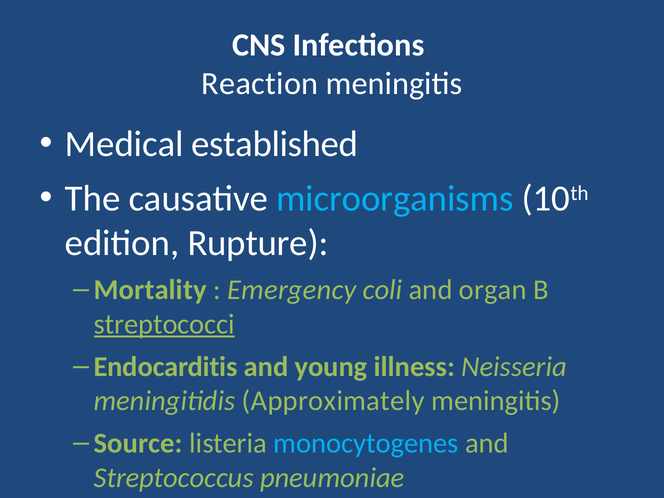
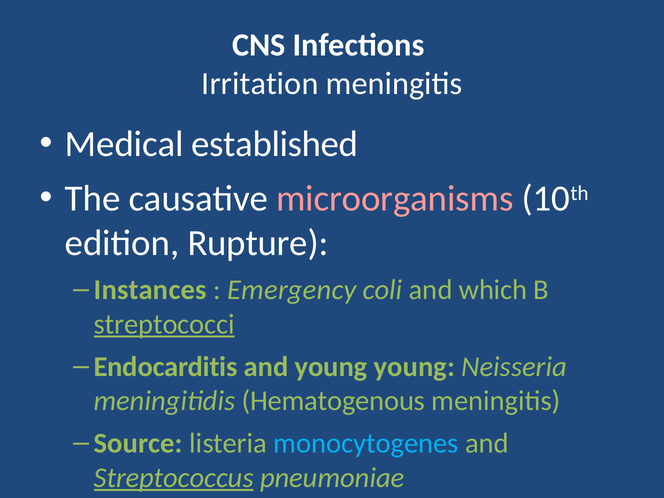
Reaction: Reaction -> Irritation
microorganisms colour: light blue -> pink
Mortality: Mortality -> Instances
organ: organ -> which
young illness: illness -> young
Approximately: Approximately -> Hematogenous
Streptococcus underline: none -> present
